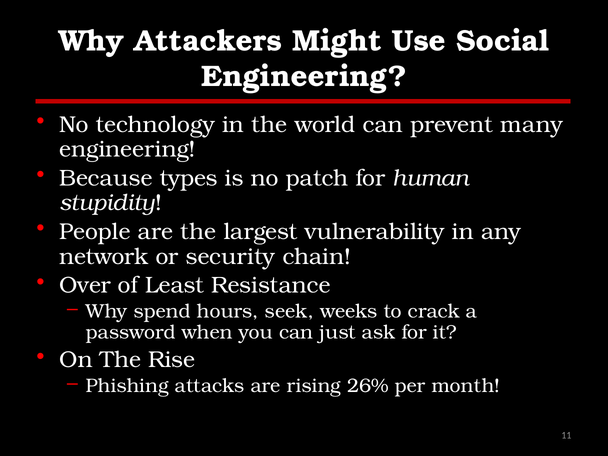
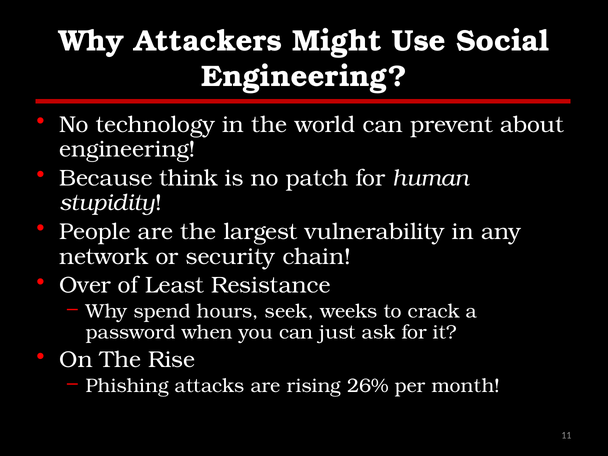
many: many -> about
types: types -> think
